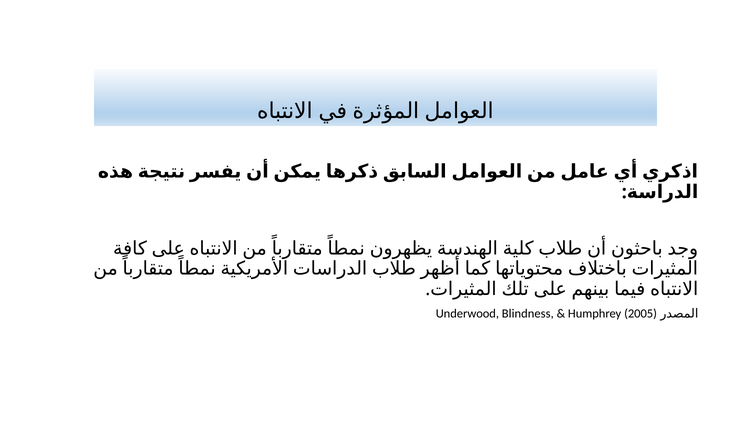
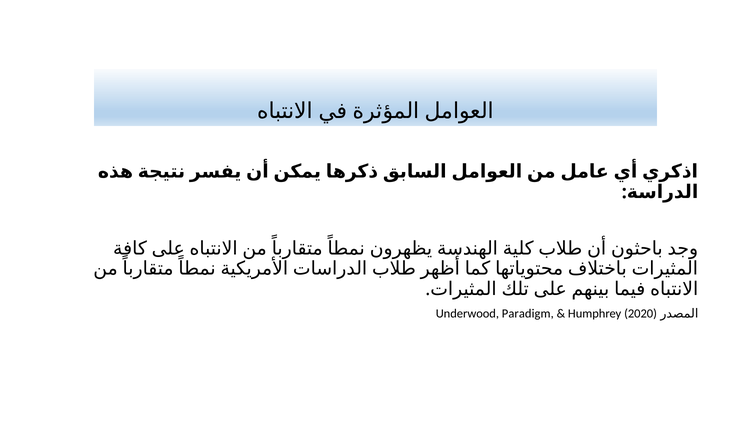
Blindness: Blindness -> Paradigm
2005: 2005 -> 2020
